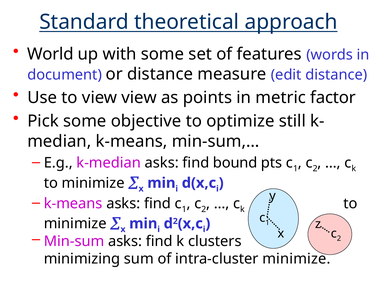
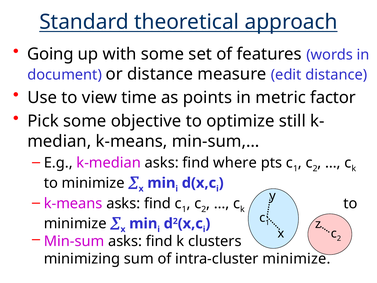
World: World -> Going
view view: view -> time
bound: bound -> where
